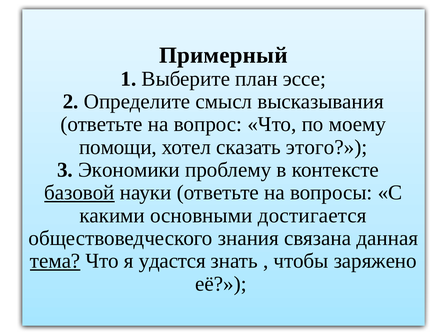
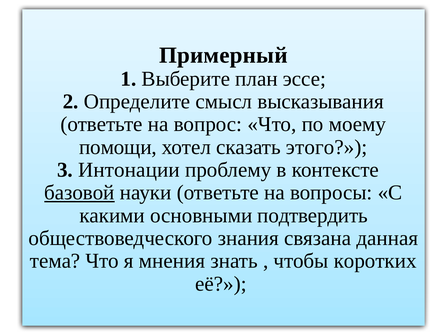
Экономики: Экономики -> Интонации
достигается: достигается -> подтвердить
тема underline: present -> none
удастся: удастся -> мнения
заряжено: заряжено -> коротких
